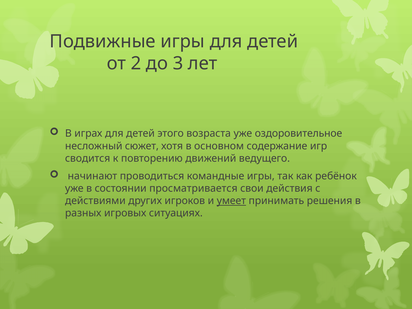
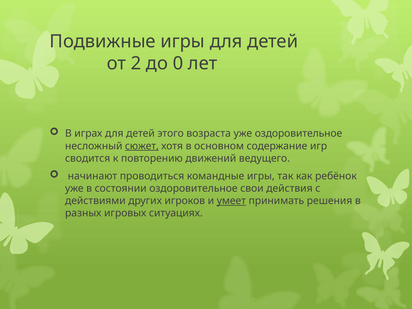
3: 3 -> 0
сюжет underline: none -> present
состоянии просматривается: просматривается -> оздоровительное
